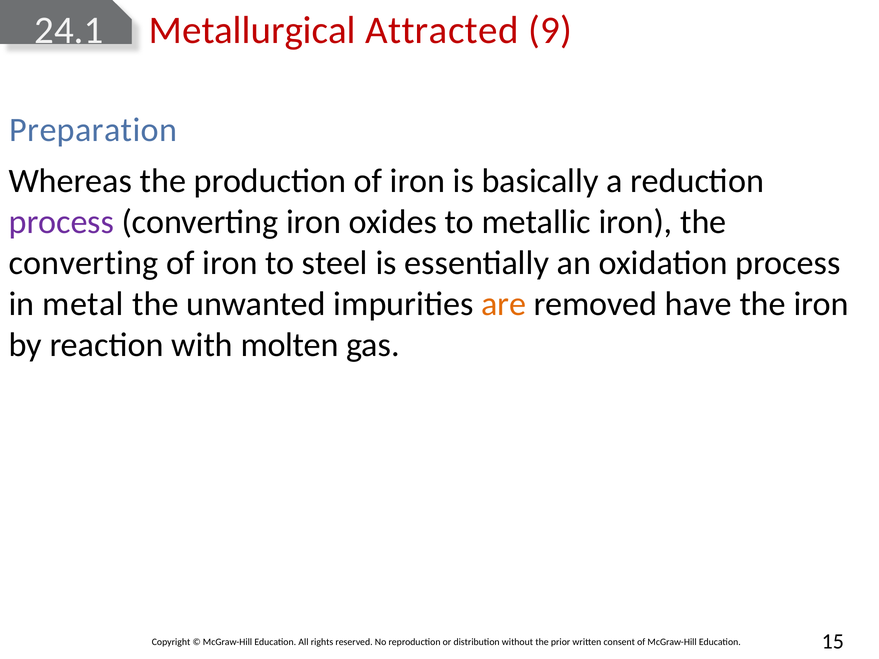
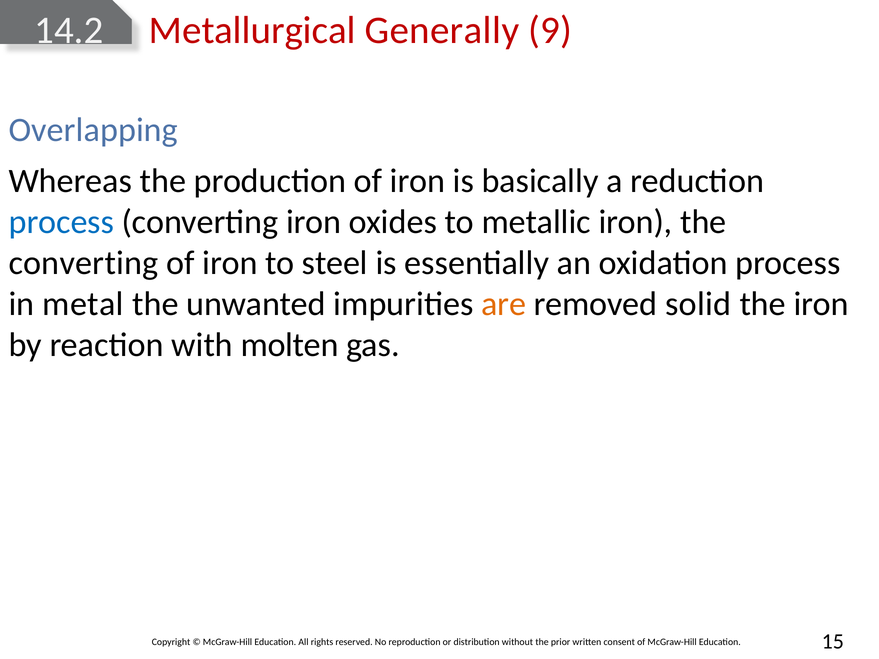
24.1: 24.1 -> 14.2
Attracted: Attracted -> Generally
Preparation: Preparation -> Overlapping
process at (61, 222) colour: purple -> blue
have: have -> solid
